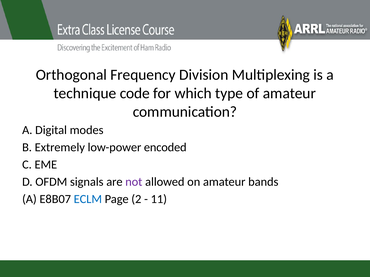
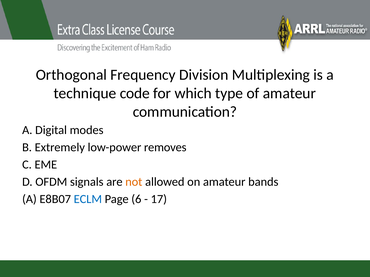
encoded: encoded -> removes
not colour: purple -> orange
2: 2 -> 6
11: 11 -> 17
